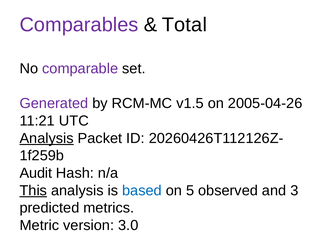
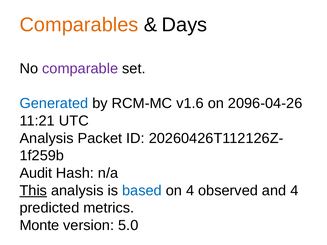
Comparables colour: purple -> orange
Total: Total -> Days
Generated colour: purple -> blue
v1.5: v1.5 -> v1.6
2005-04-26: 2005-04-26 -> 2096-04-26
Analysis at (47, 138) underline: present -> none
on 5: 5 -> 4
and 3: 3 -> 4
Metric: Metric -> Monte
3.0: 3.0 -> 5.0
